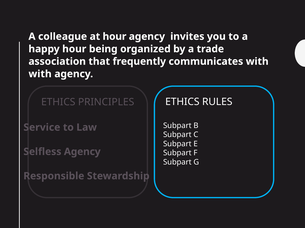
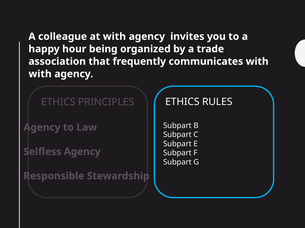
at hour: hour -> with
Service at (42, 128): Service -> Agency
